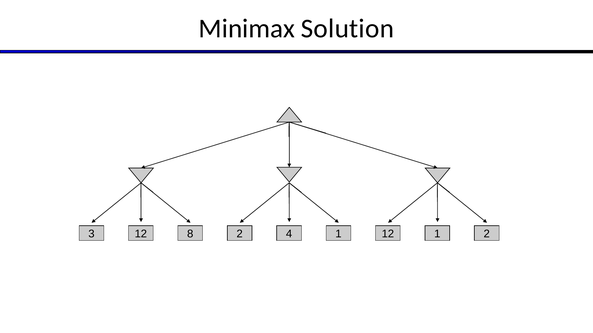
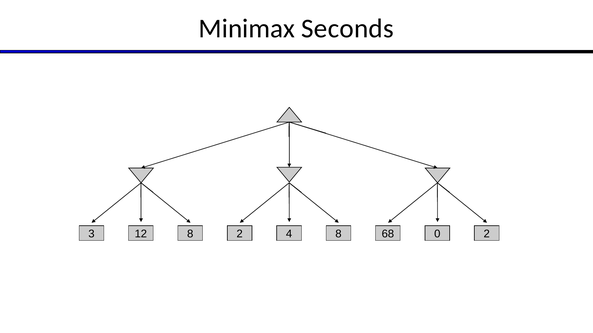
Solution: Solution -> Seconds
4 1: 1 -> 8
2 12: 12 -> 68
8 1: 1 -> 0
